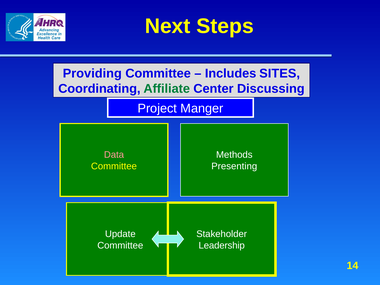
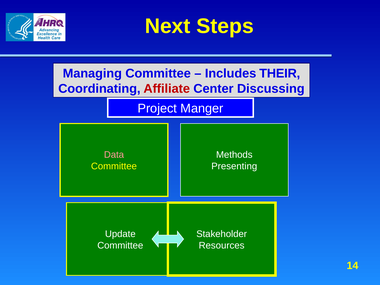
Providing: Providing -> Managing
SITES: SITES -> THEIR
Affiliate colour: green -> red
Leadership: Leadership -> Resources
